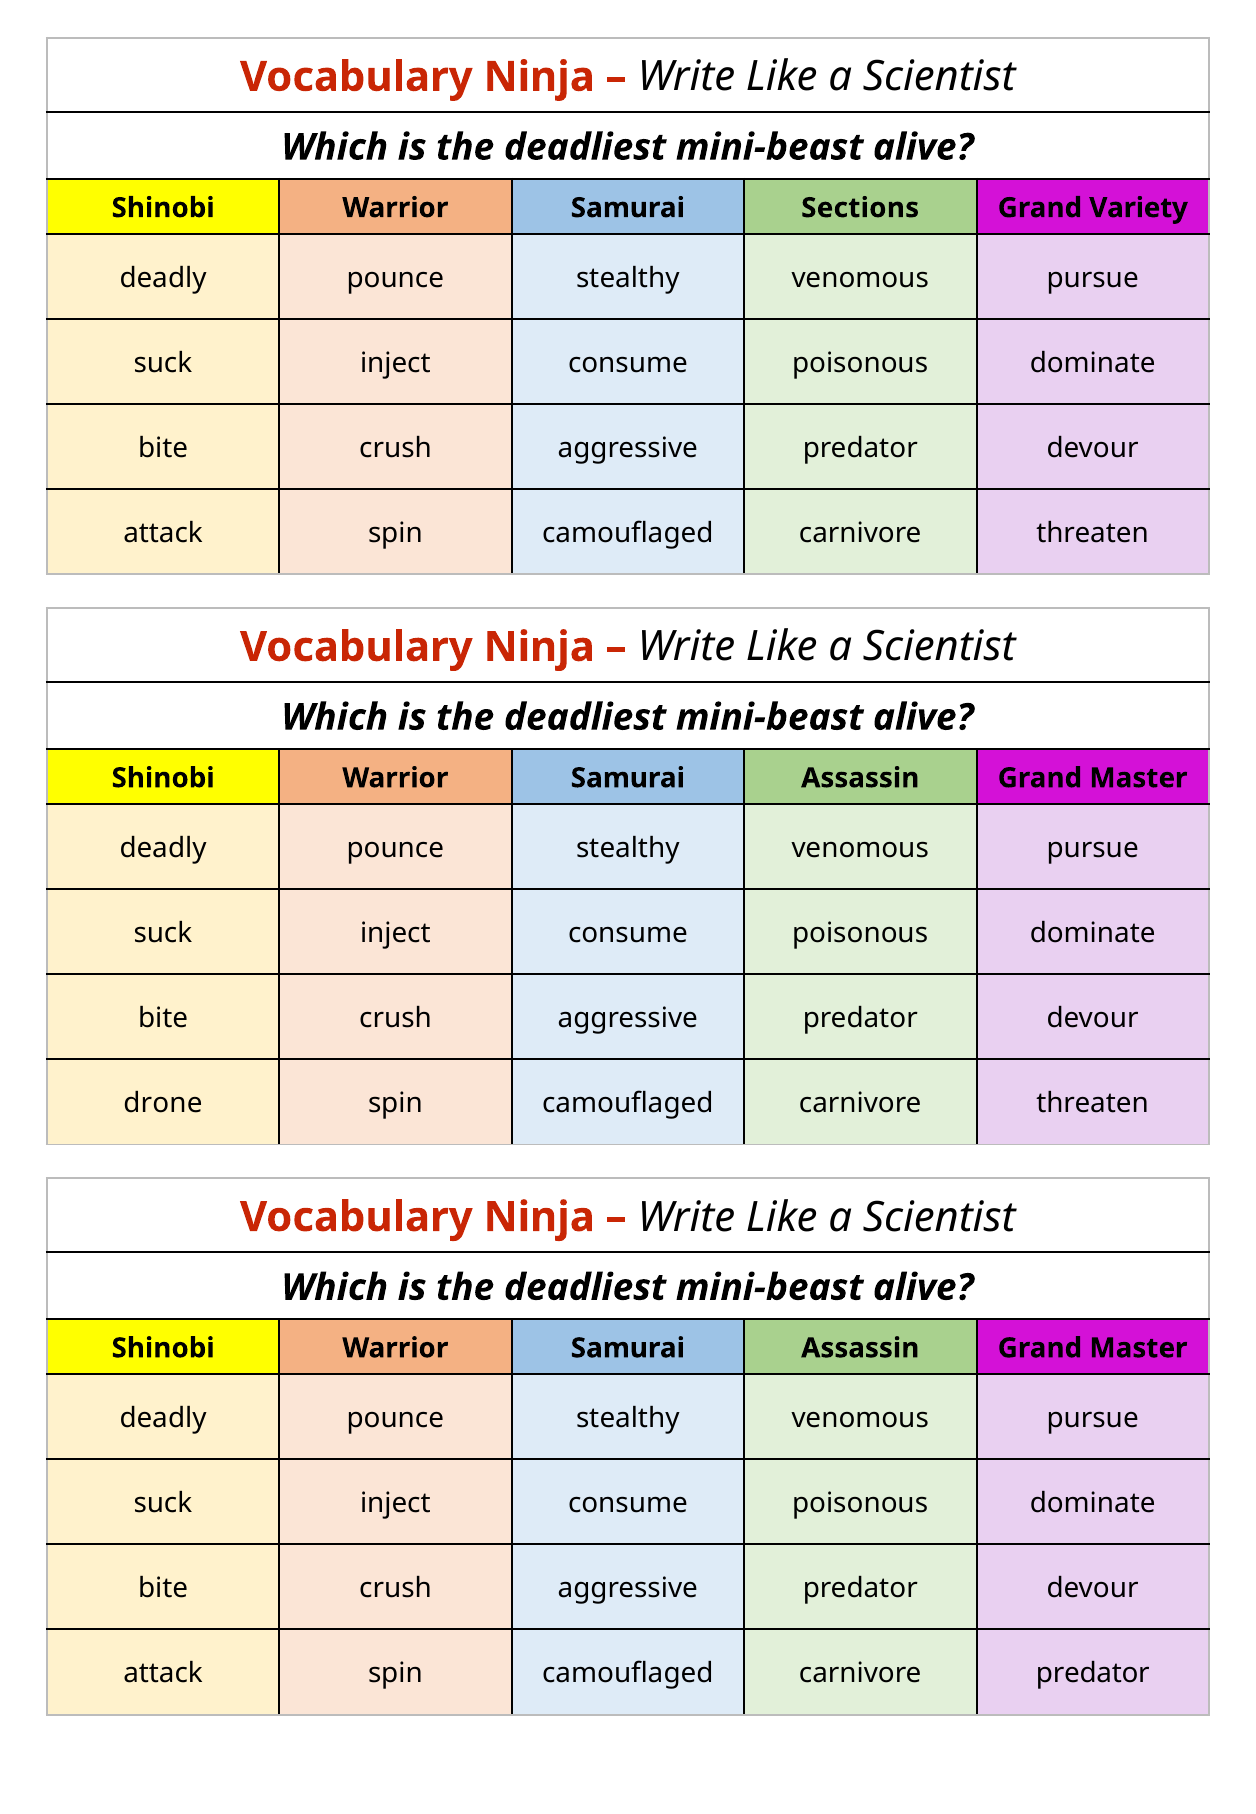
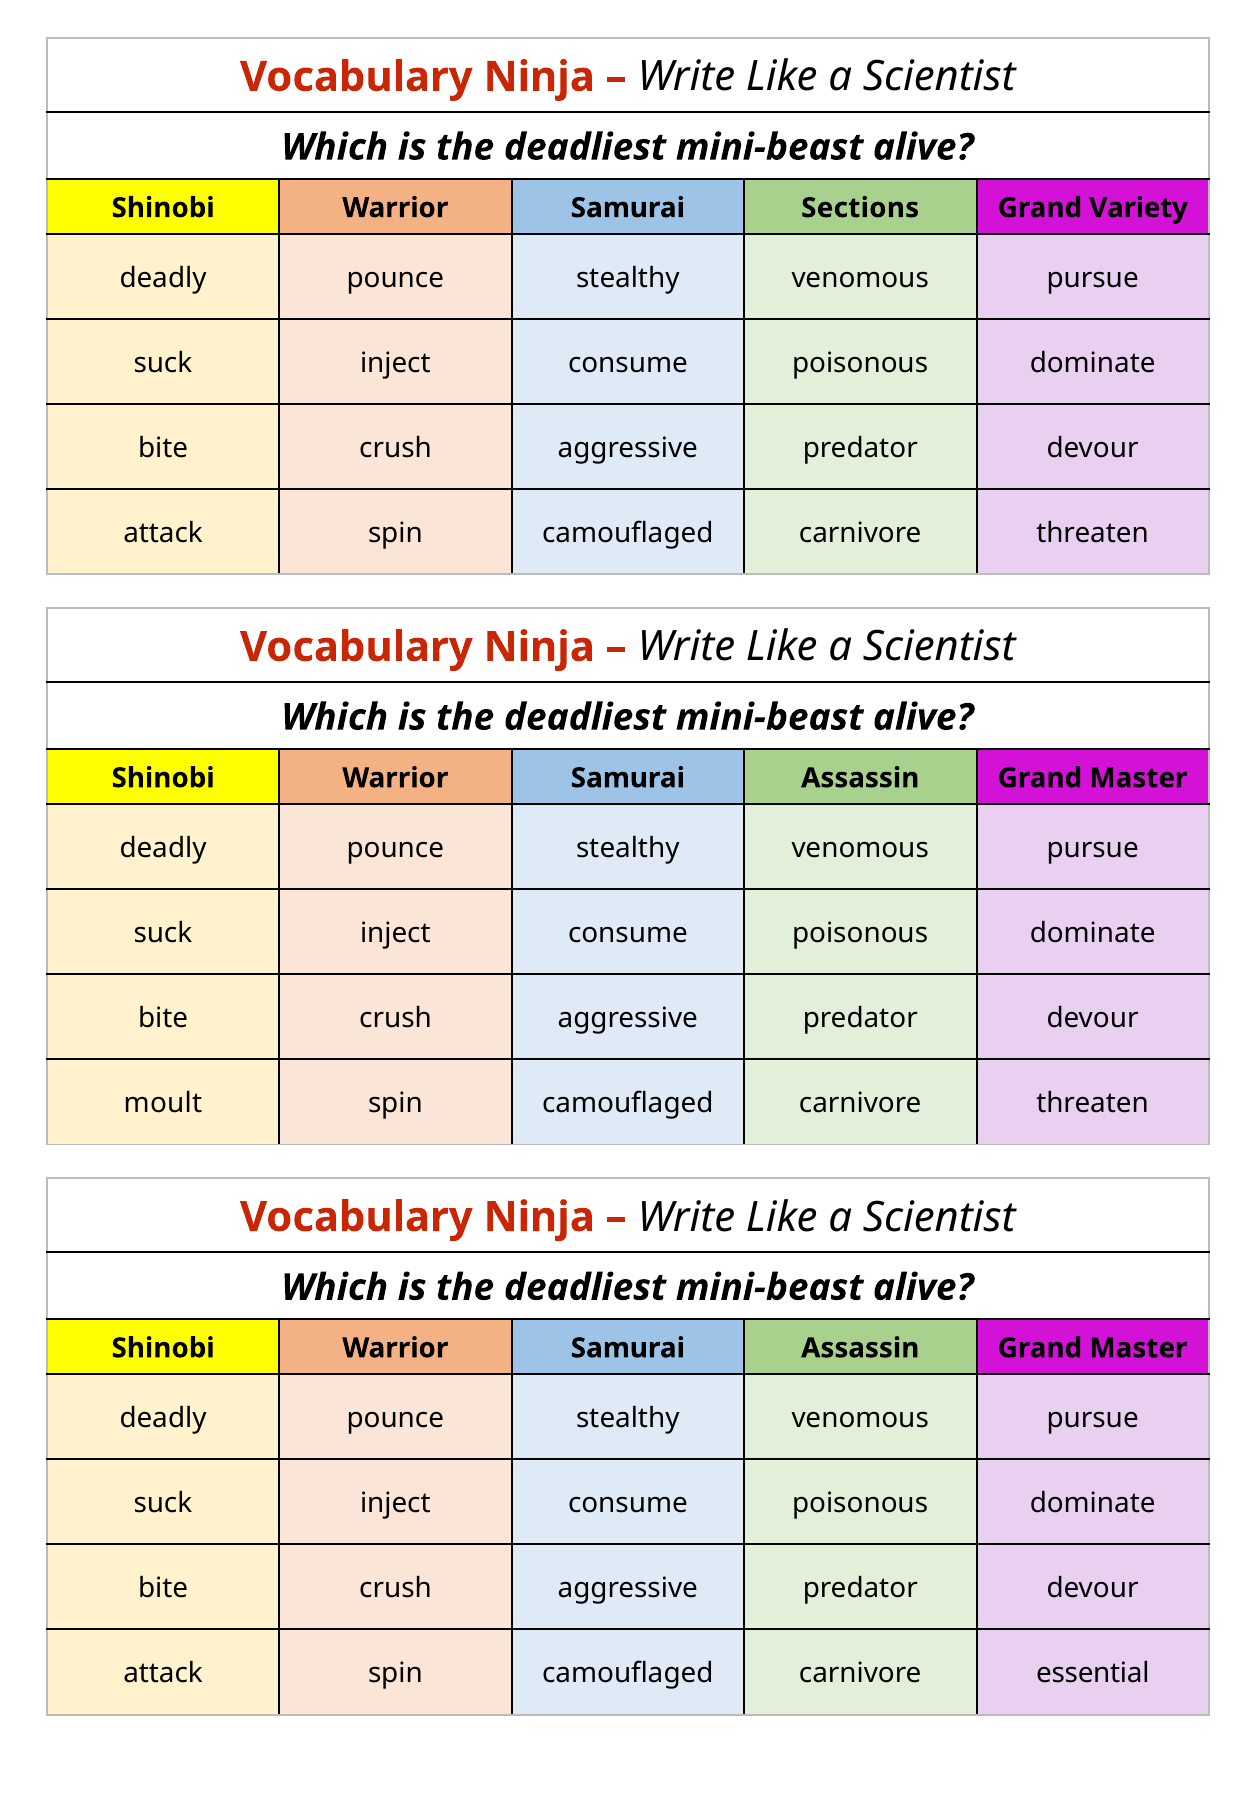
drone: drone -> moult
carnivore predator: predator -> essential
